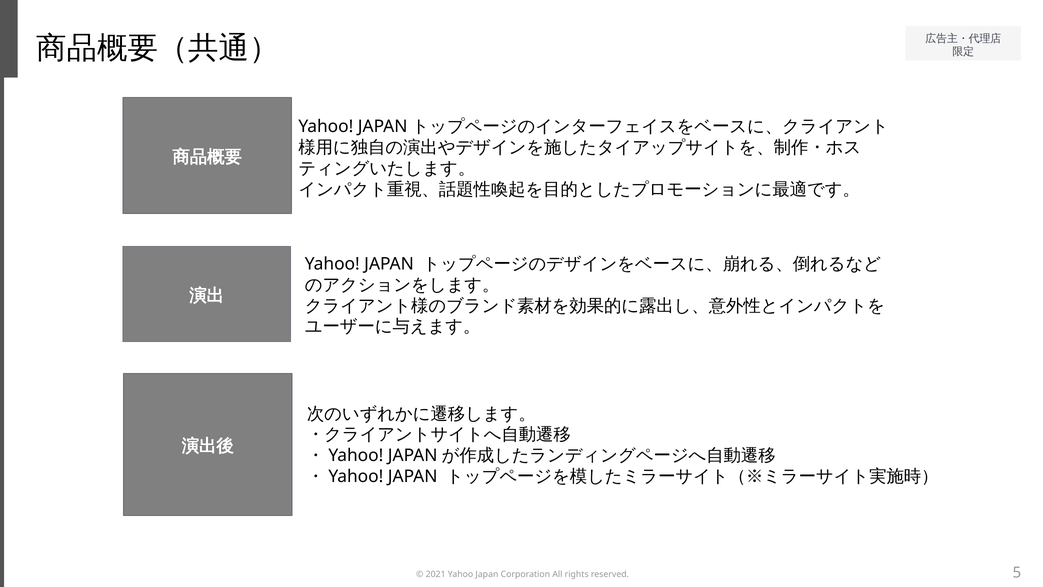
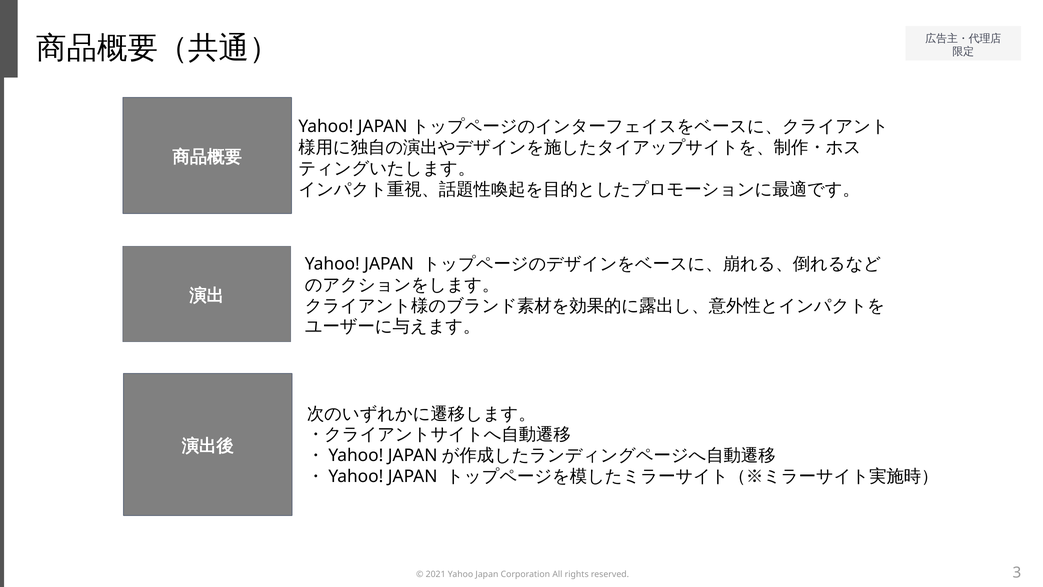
5: 5 -> 3
